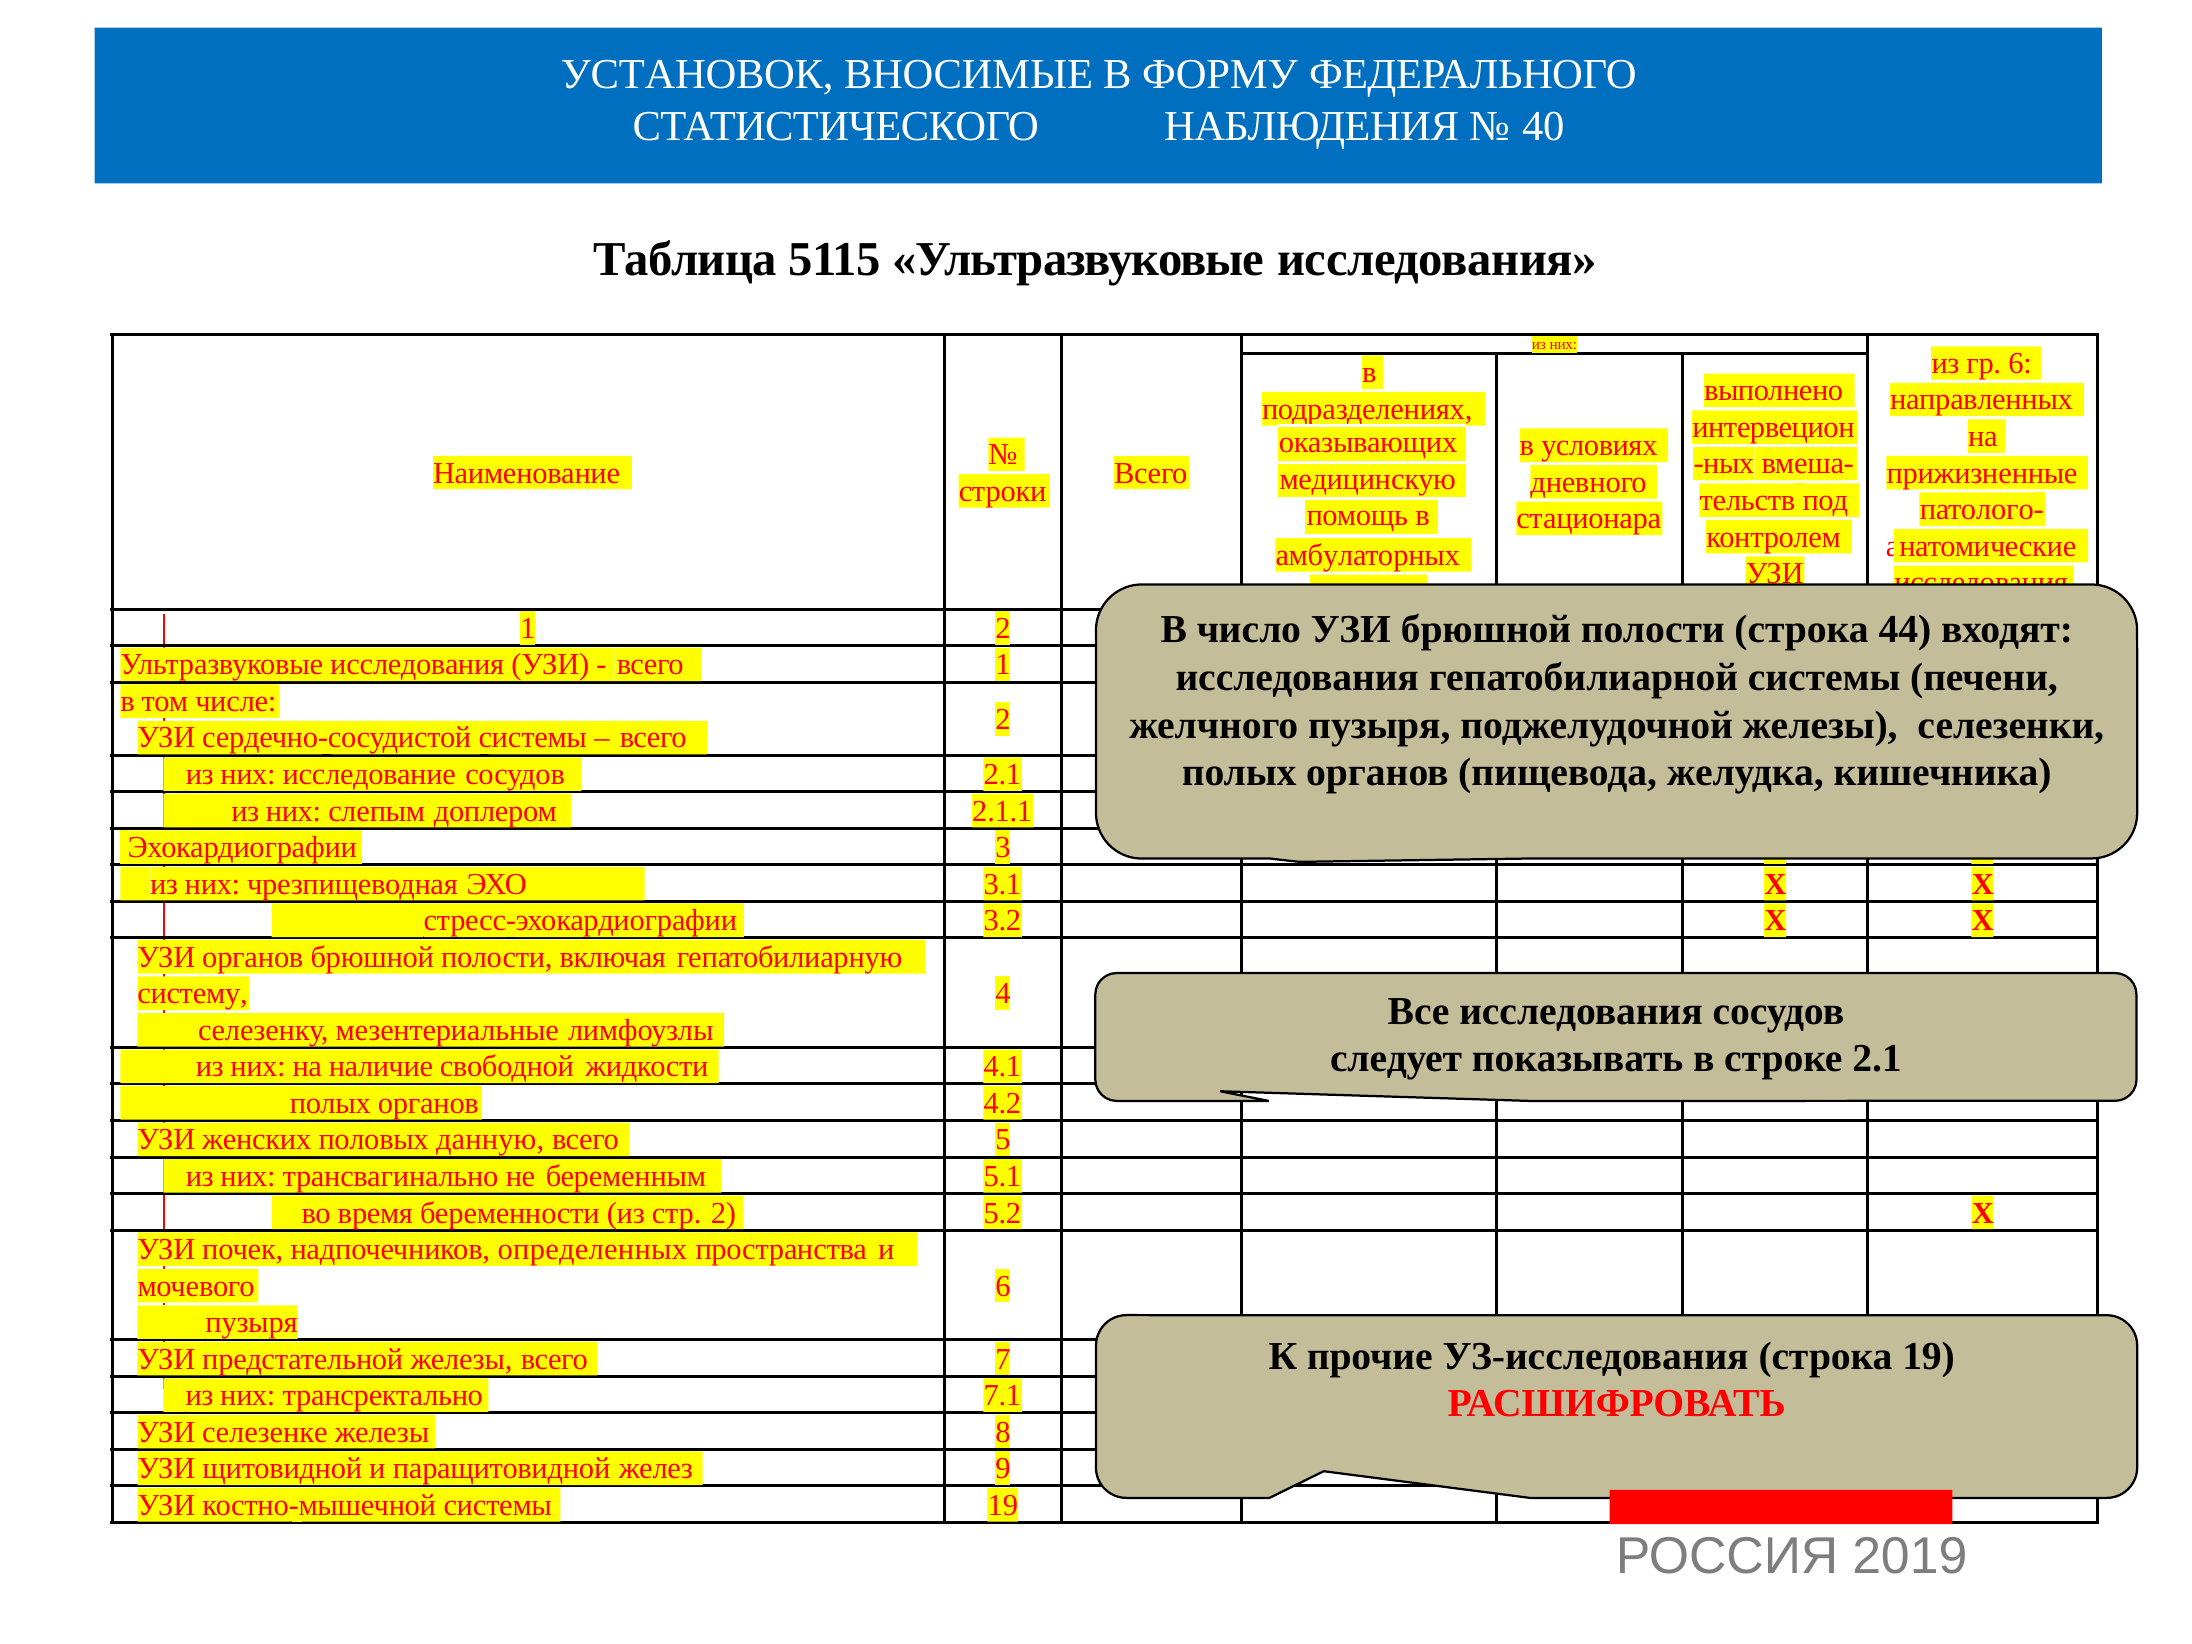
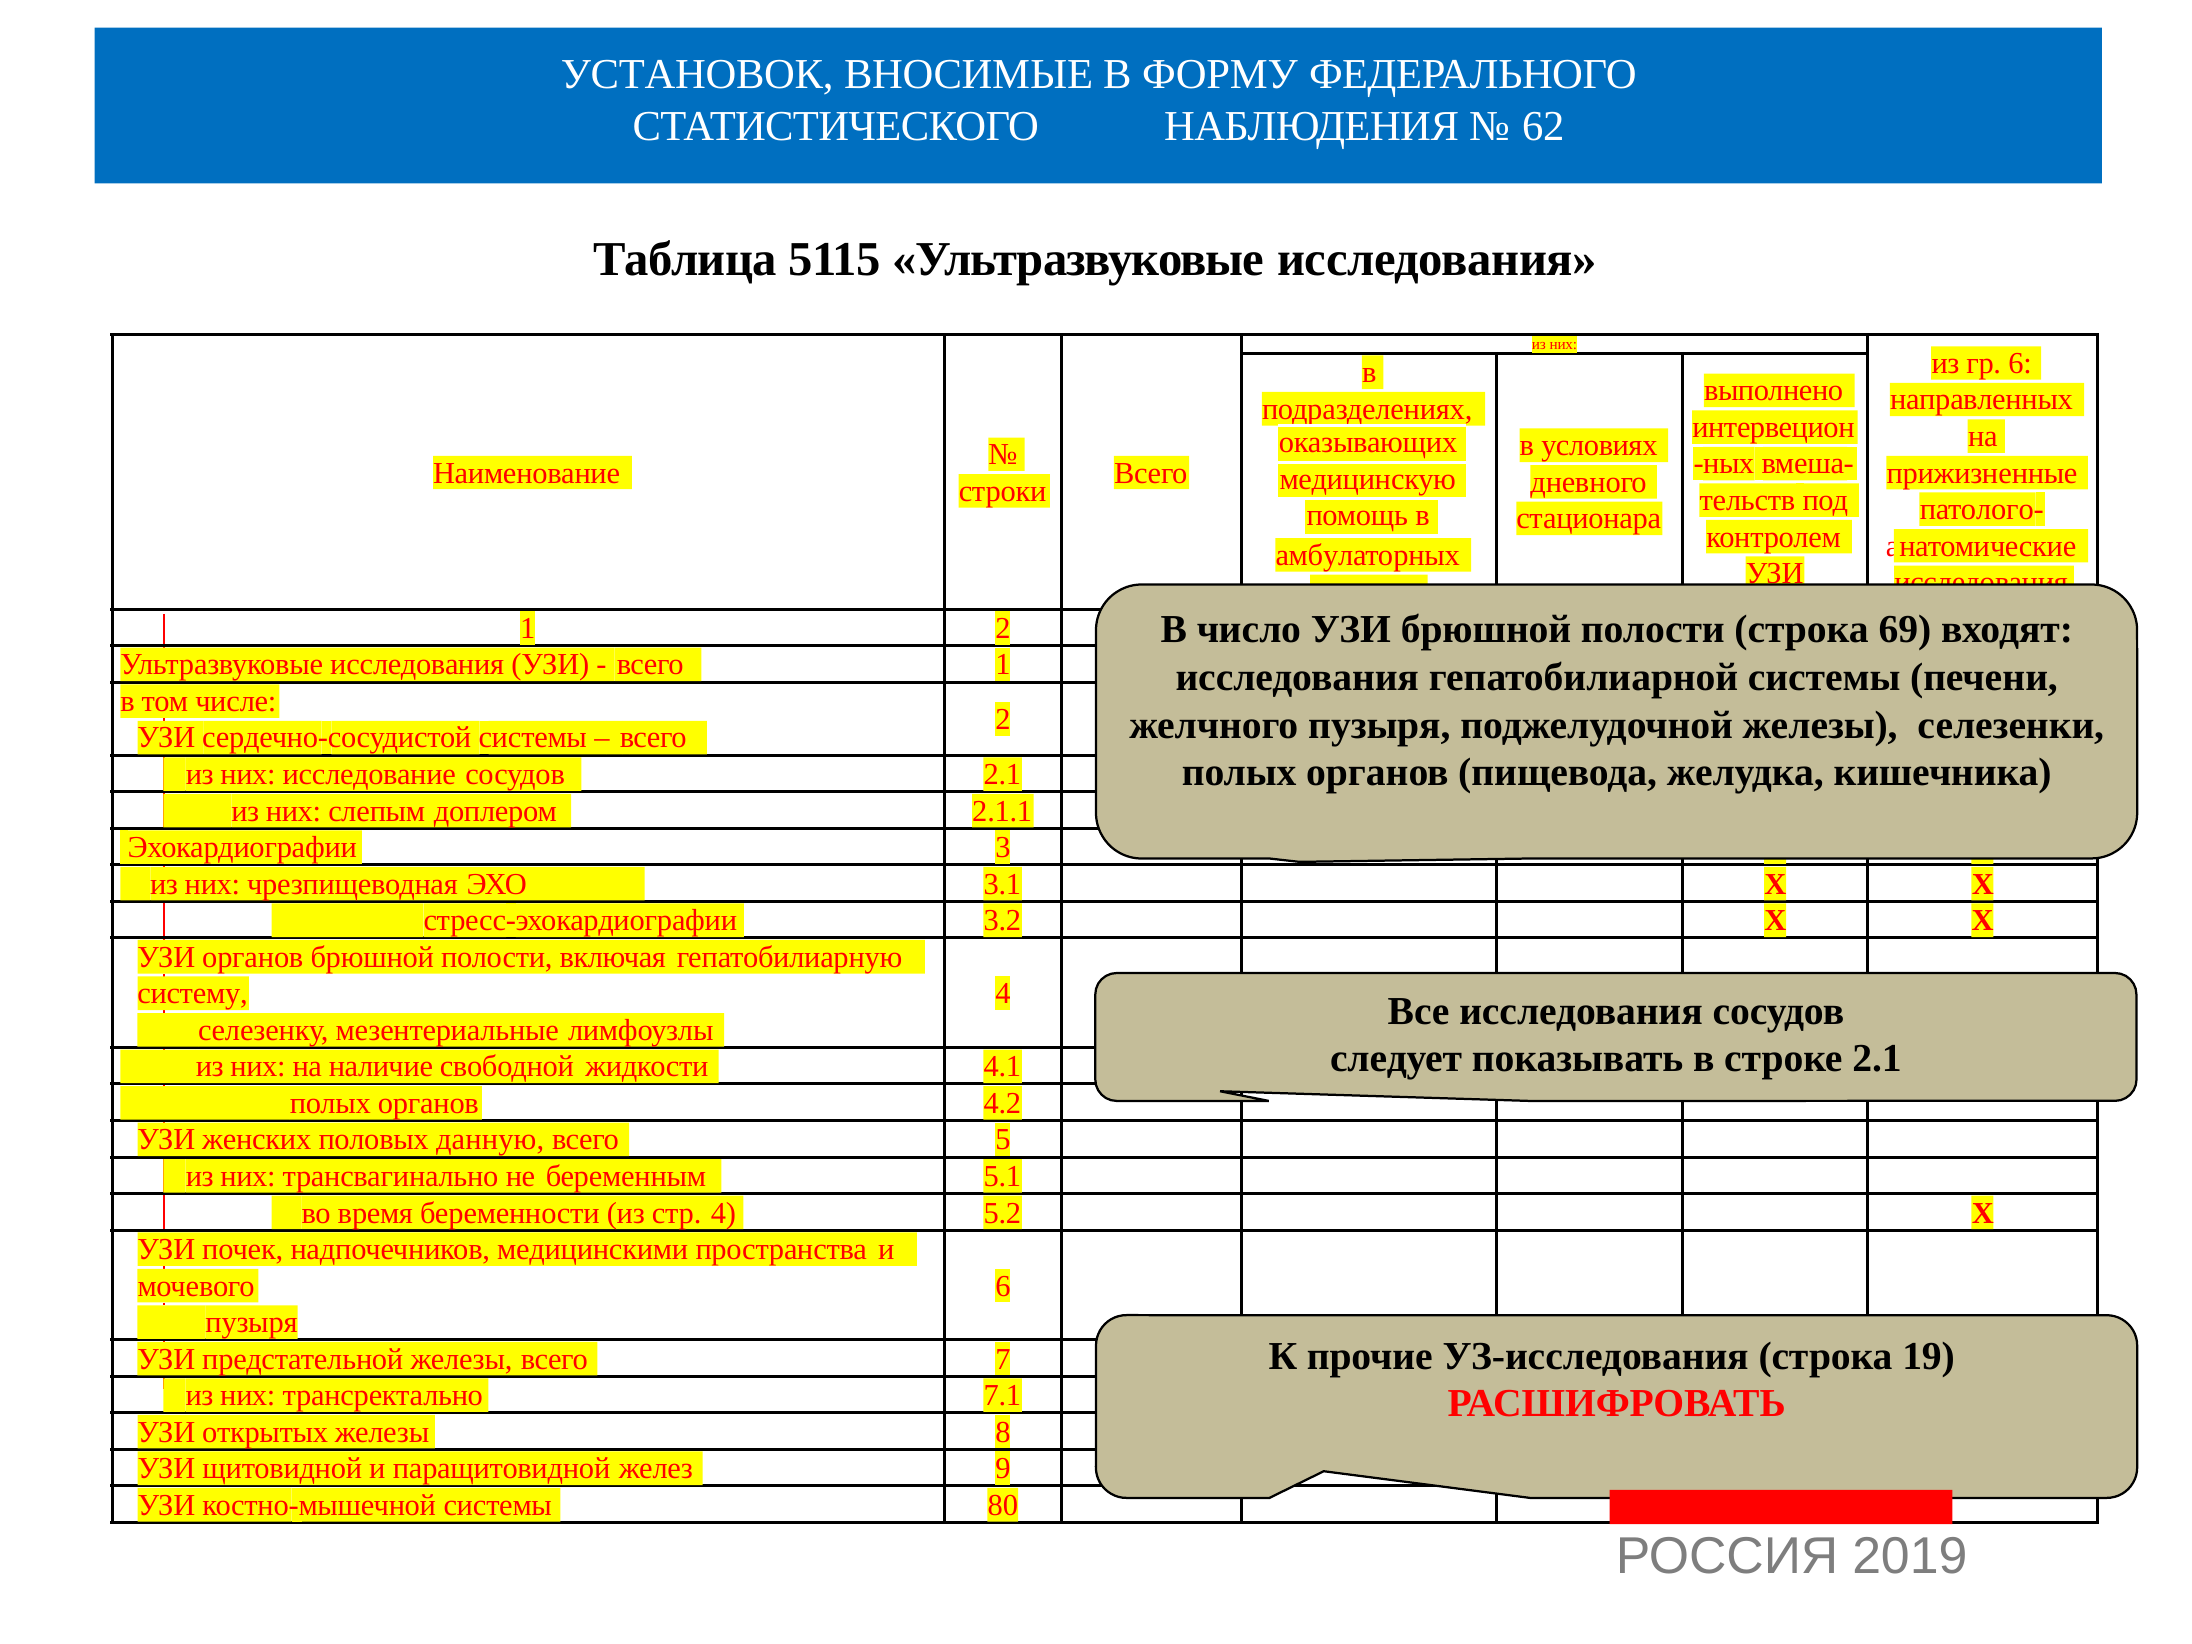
40: 40 -> 62
44: 44 -> 69
стр 2: 2 -> 4
определенных: определенных -> медицинскими
селезенке: селезенке -> открытых
системы 19: 19 -> 80
